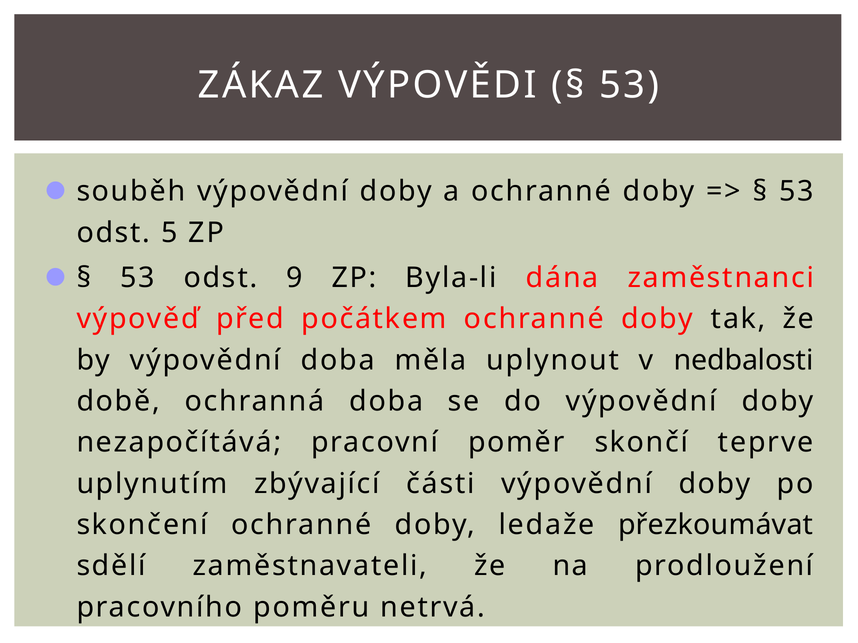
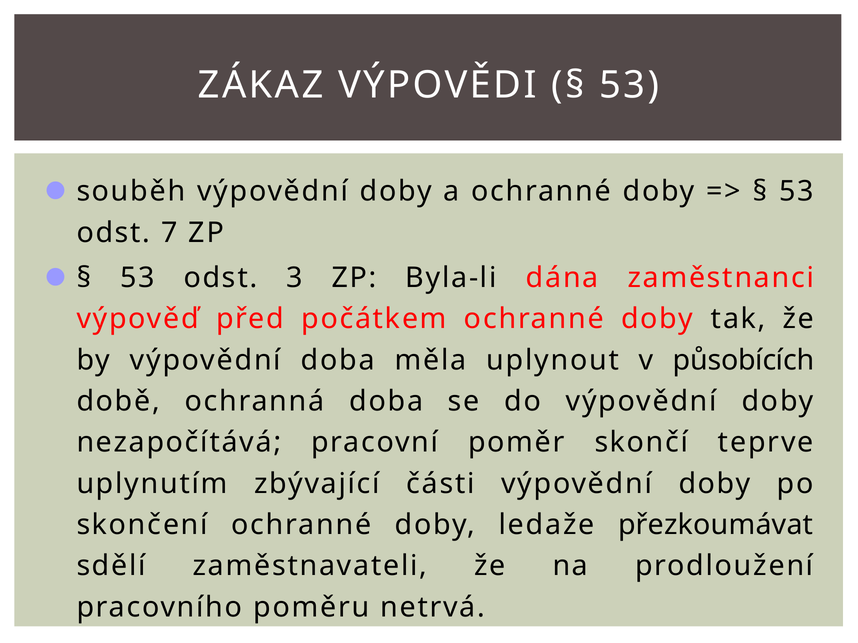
5: 5 -> 7
9: 9 -> 3
nedbalosti: nedbalosti -> působících
